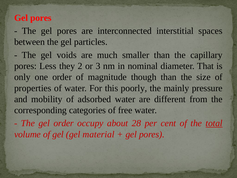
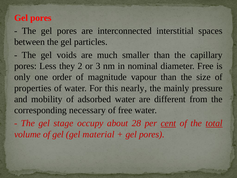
diameter That: That -> Free
though: though -> vapour
poorly: poorly -> nearly
categories: categories -> necessary
gel order: order -> stage
cent underline: none -> present
